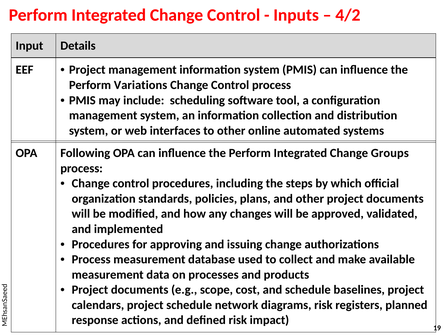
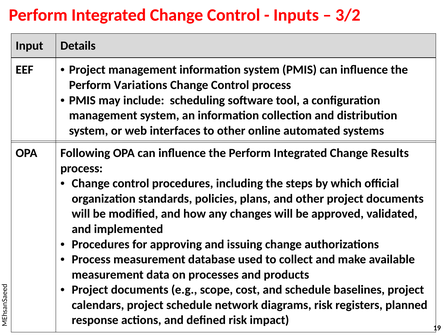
4/2: 4/2 -> 3/2
Groups: Groups -> Results
